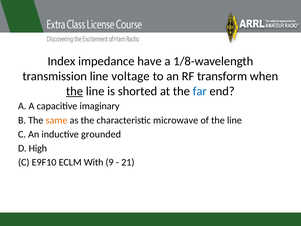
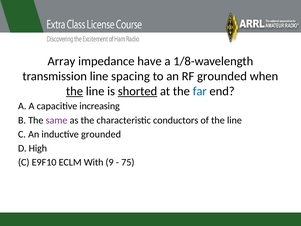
Index: Index -> Array
voltage: voltage -> spacing
RF transform: transform -> grounded
shorted underline: none -> present
imaginary: imaginary -> increasing
same colour: orange -> purple
microwave: microwave -> conductors
21: 21 -> 75
